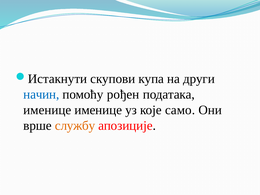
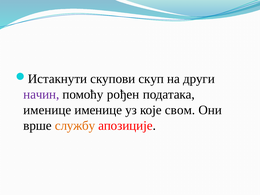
купа: купа -> скуп
начин colour: blue -> purple
само: само -> свом
